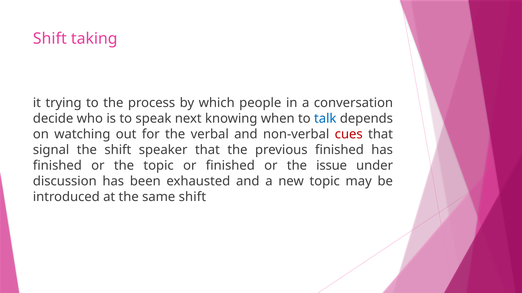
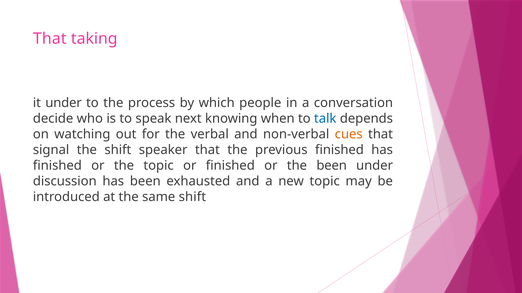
Shift at (50, 39): Shift -> That
it trying: trying -> under
cues colour: red -> orange
the issue: issue -> been
